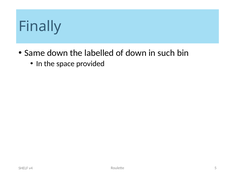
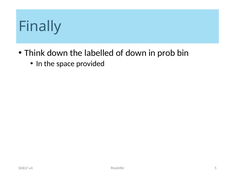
Same: Same -> Think
such: such -> prob
